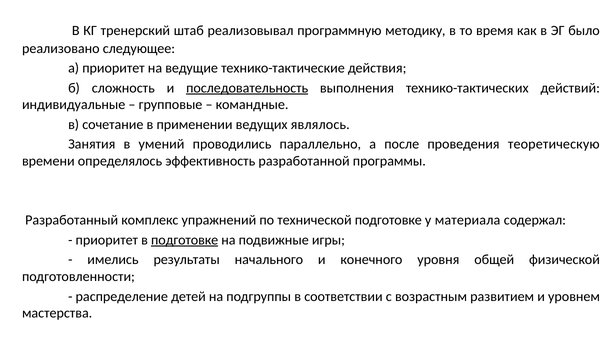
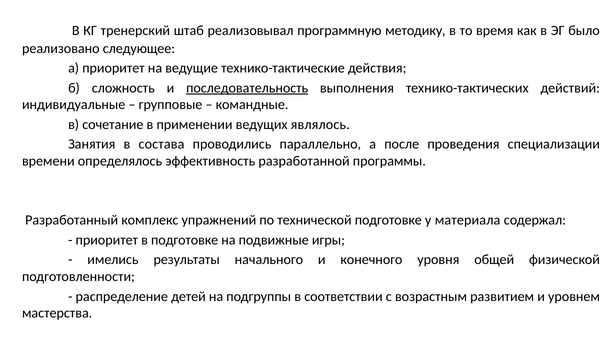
умений: умений -> состава
теоретическую: теоретическую -> специализации
подготовке at (185, 240) underline: present -> none
